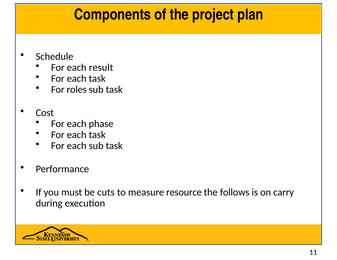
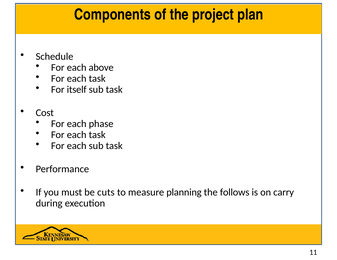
result: result -> above
roles: roles -> itself
resource: resource -> planning
